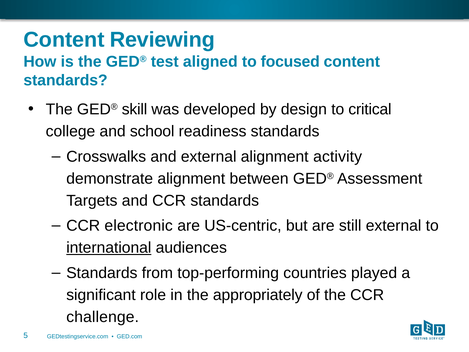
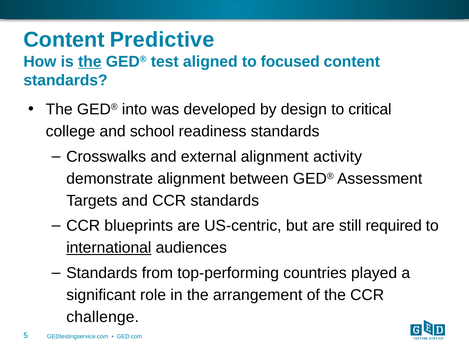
Reviewing: Reviewing -> Predictive
the at (90, 62) underline: none -> present
skill: skill -> into
electronic: electronic -> blueprints
still external: external -> required
appropriately: appropriately -> arrangement
